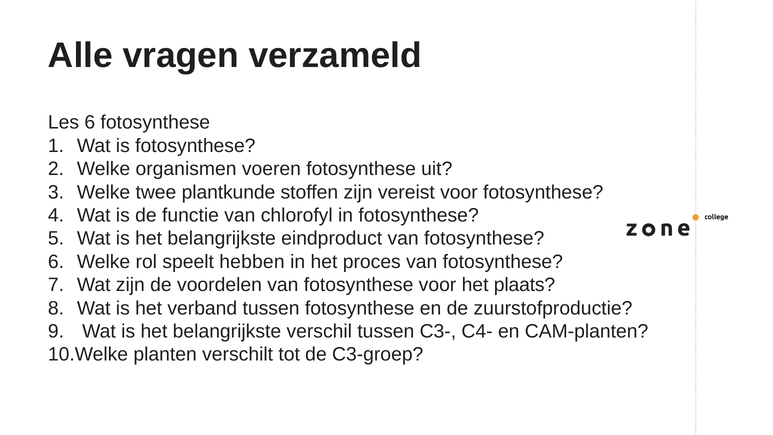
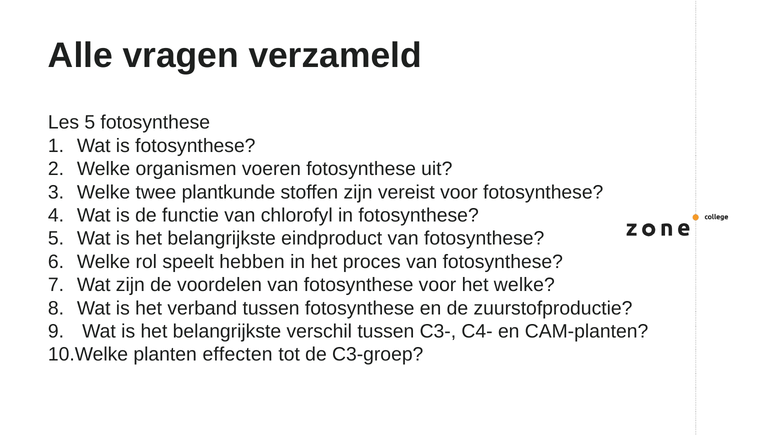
Les 6: 6 -> 5
het plaats: plaats -> welke
verschilt: verschilt -> effecten
